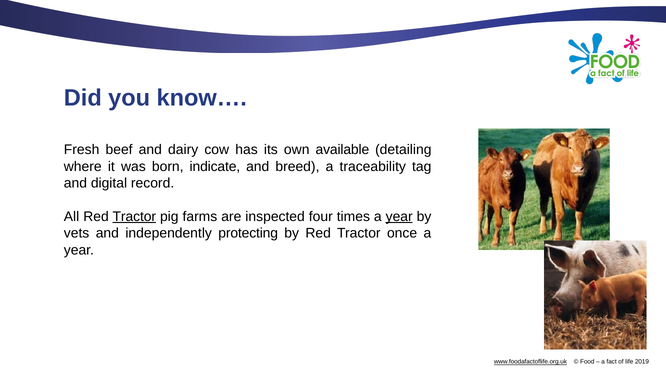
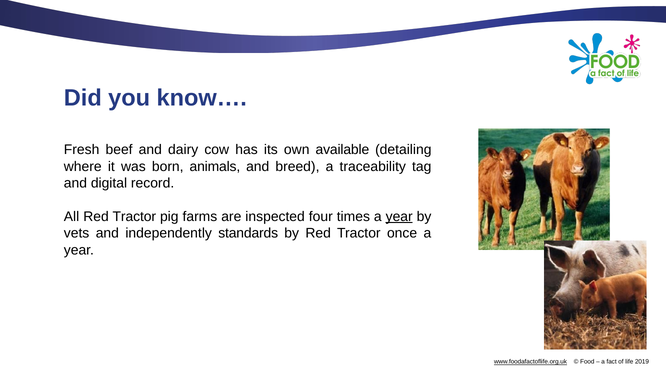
indicate: indicate -> animals
Tractor at (134, 216) underline: present -> none
protecting: protecting -> standards
